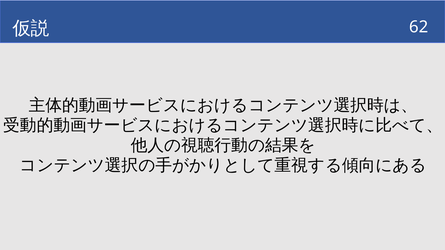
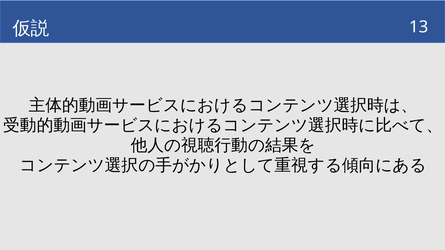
62: 62 -> 13
